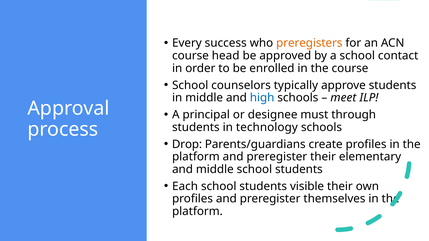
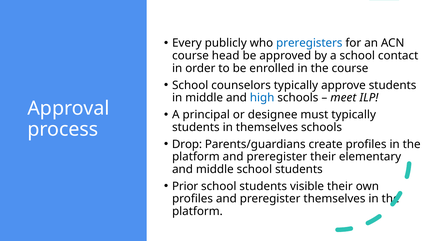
success: success -> publicly
preregisters colour: orange -> blue
must through: through -> typically
in technology: technology -> themselves
Each: Each -> Prior
